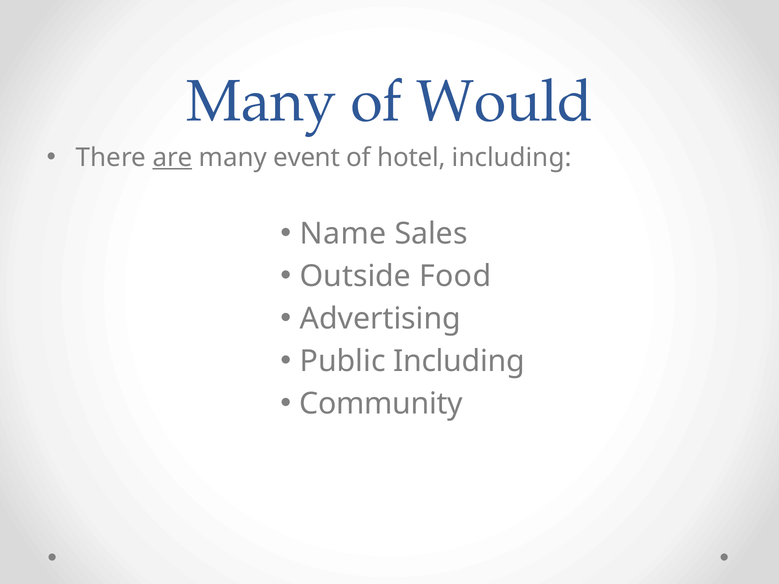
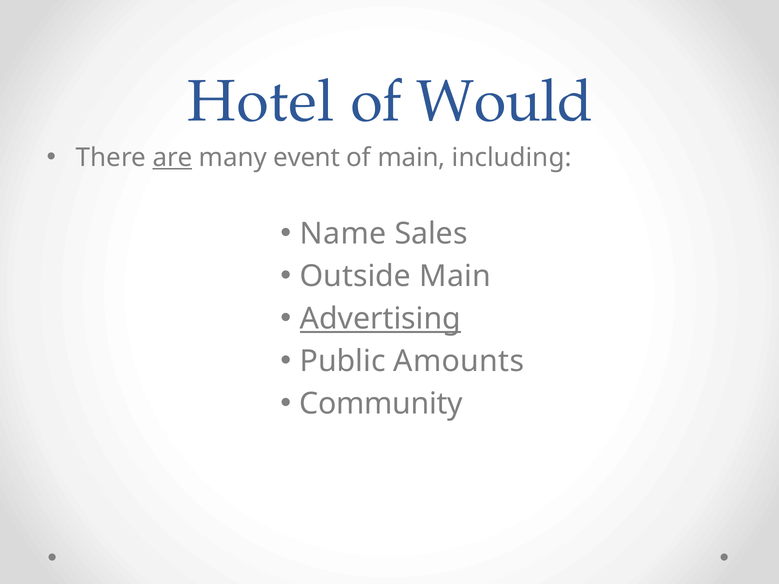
Many at (261, 101): Many -> Hotel
of hotel: hotel -> main
Outside Food: Food -> Main
Advertising underline: none -> present
Public Including: Including -> Amounts
